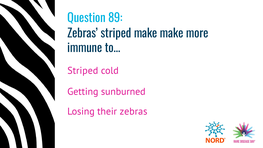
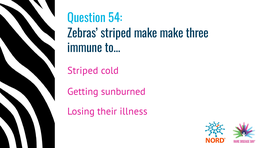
89: 89 -> 54
more: more -> three
their zebras: zebras -> illness
